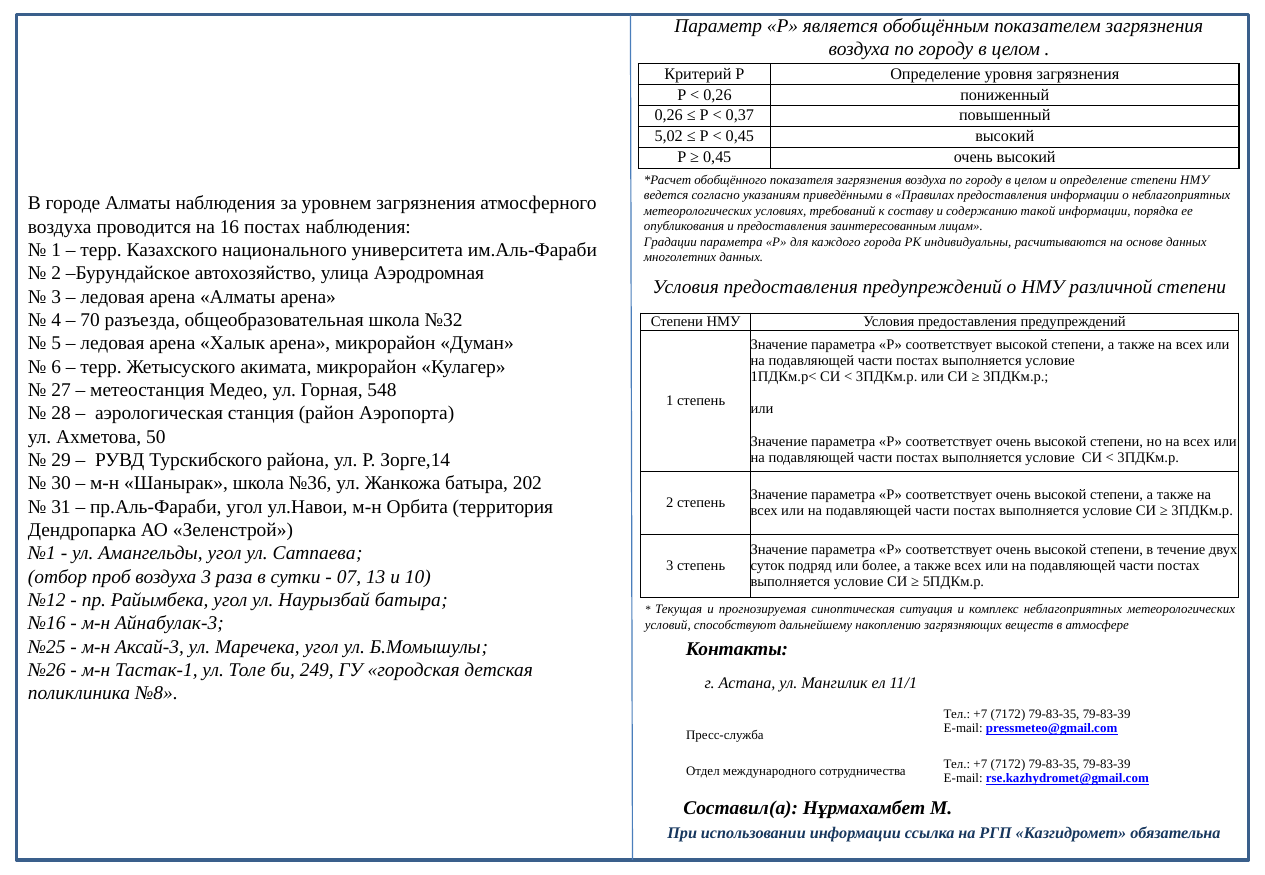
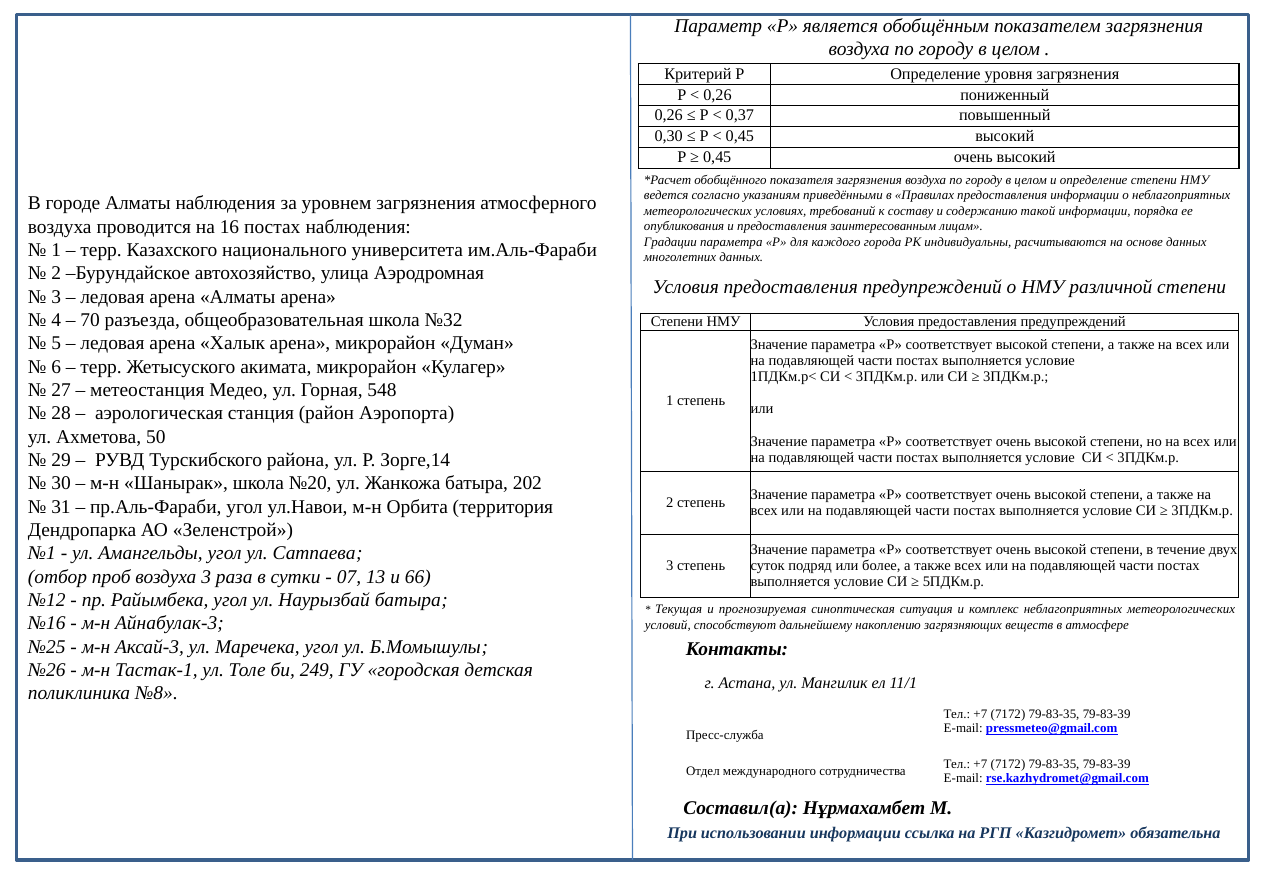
5,02: 5,02 -> 0,30
№36: №36 -> №20
10: 10 -> 66
